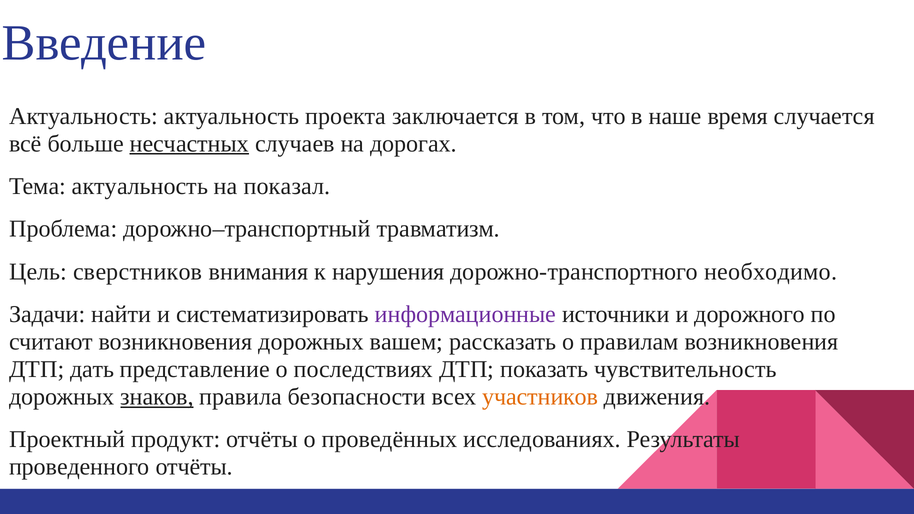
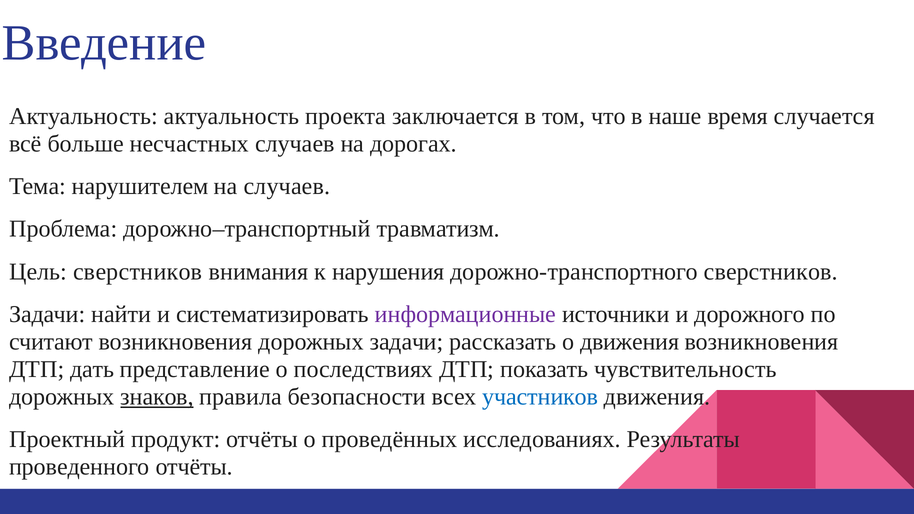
несчастных underline: present -> none
Тема актуальность: актуальность -> нарушителем
на показал: показал -> случаев
дорожно-транспортного необходимо: необходимо -> сверстников
дорожных вашем: вашем -> задачи
о правилам: правилам -> движения
участников colour: orange -> blue
